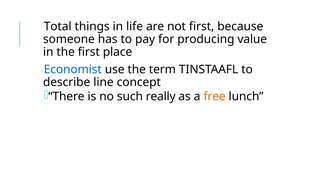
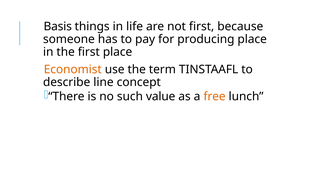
Total: Total -> Basis
producing value: value -> place
Economist colour: blue -> orange
really: really -> value
